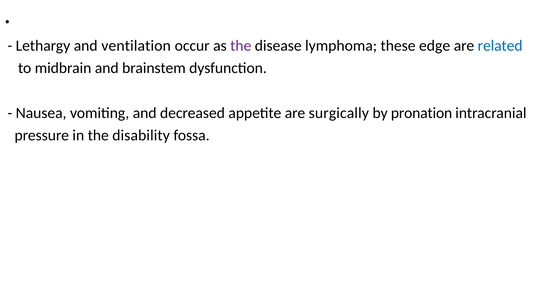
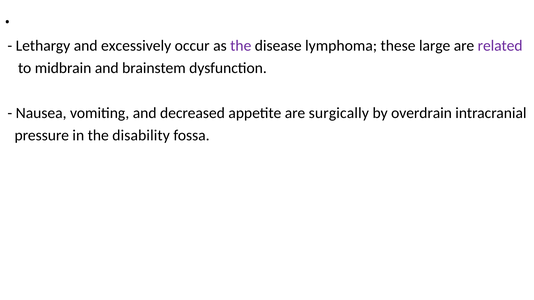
ventilation: ventilation -> excessively
edge: edge -> large
related colour: blue -> purple
pronation: pronation -> overdrain
